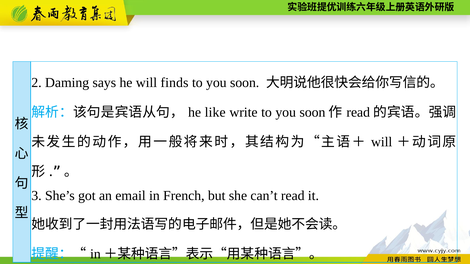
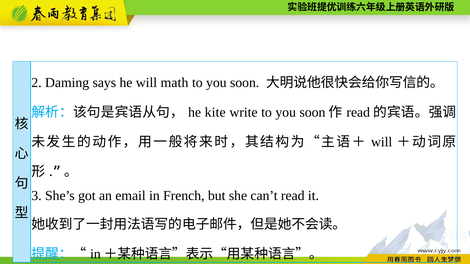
finds: finds -> math
like: like -> kite
